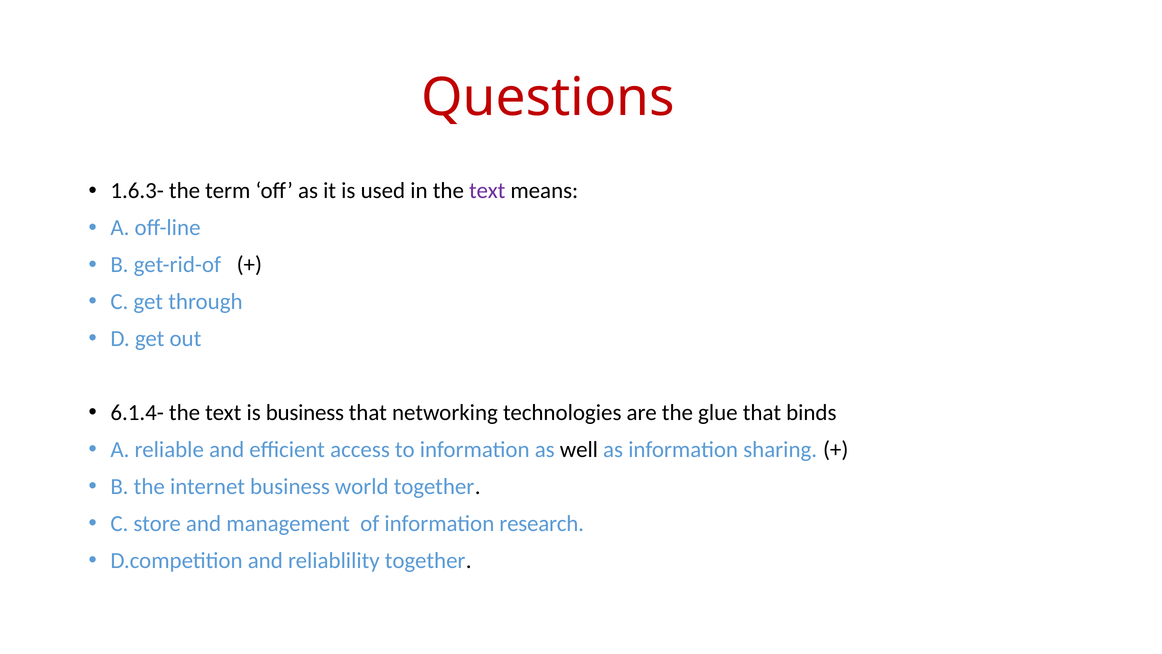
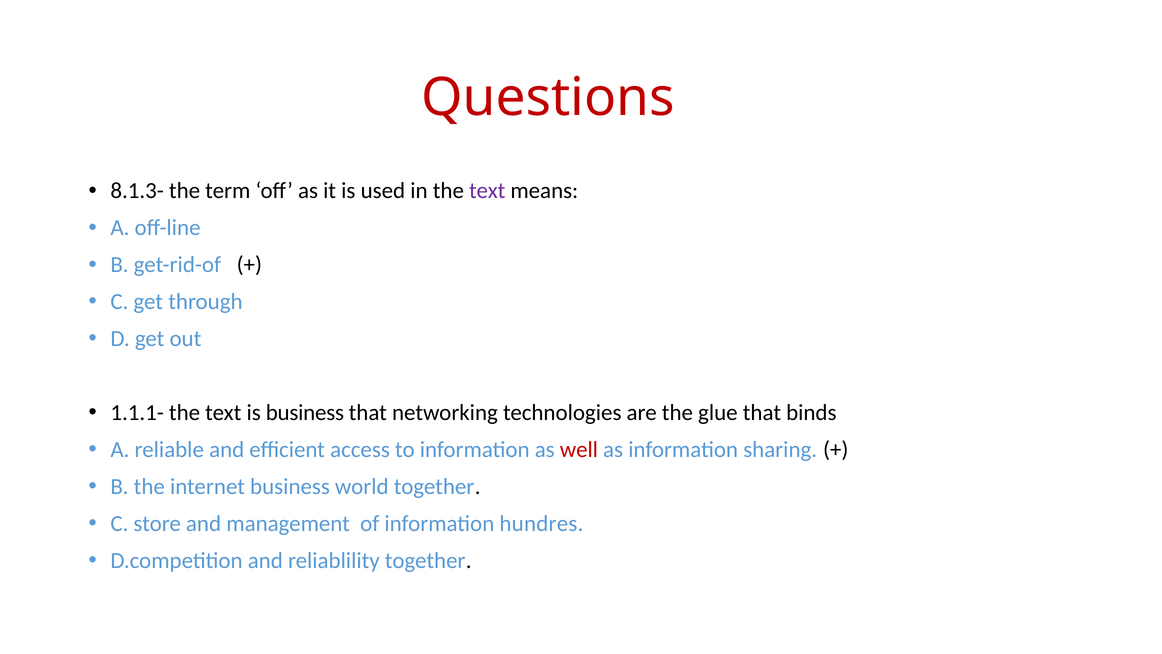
1.6.3-: 1.6.3- -> 8.1.3-
6.1.4-: 6.1.4- -> 1.1.1-
well colour: black -> red
research: research -> hundres
